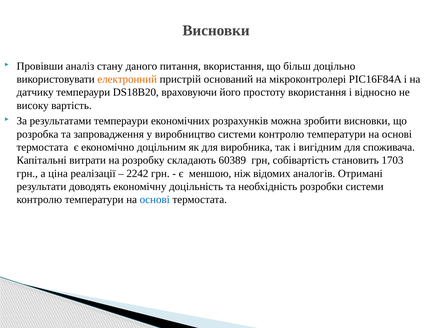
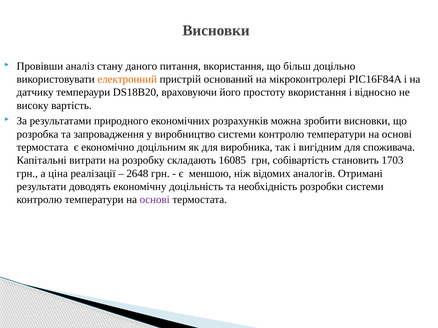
результатами темпераури: темпераури -> природного
60389: 60389 -> 16085
2242: 2242 -> 2648
основі at (155, 200) colour: blue -> purple
